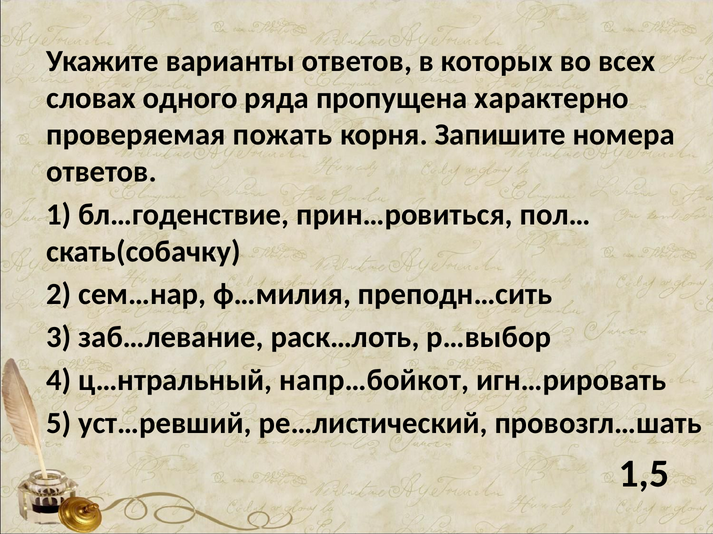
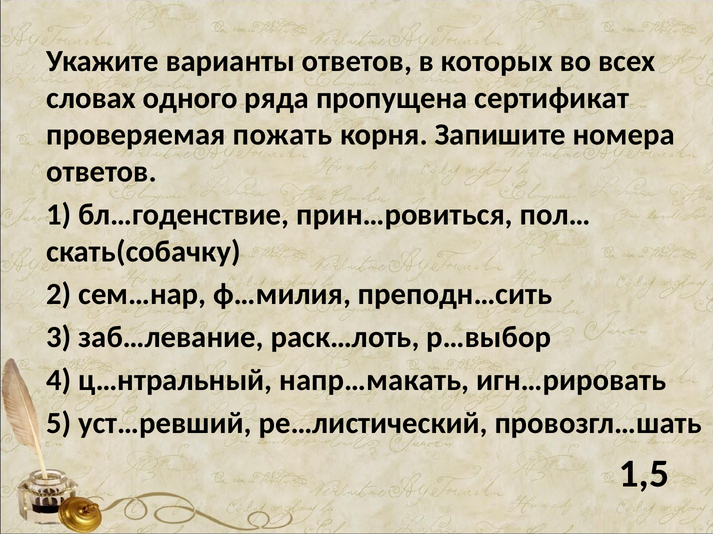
характерно: характерно -> сертификат
напр…бойкот: напр…бойкот -> напр…макать
